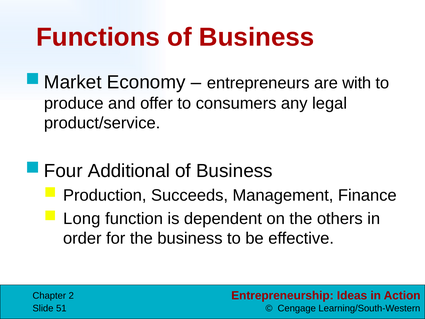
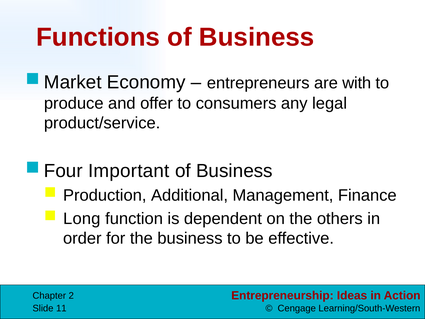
Additional: Additional -> Important
Succeeds: Succeeds -> Additional
51: 51 -> 11
